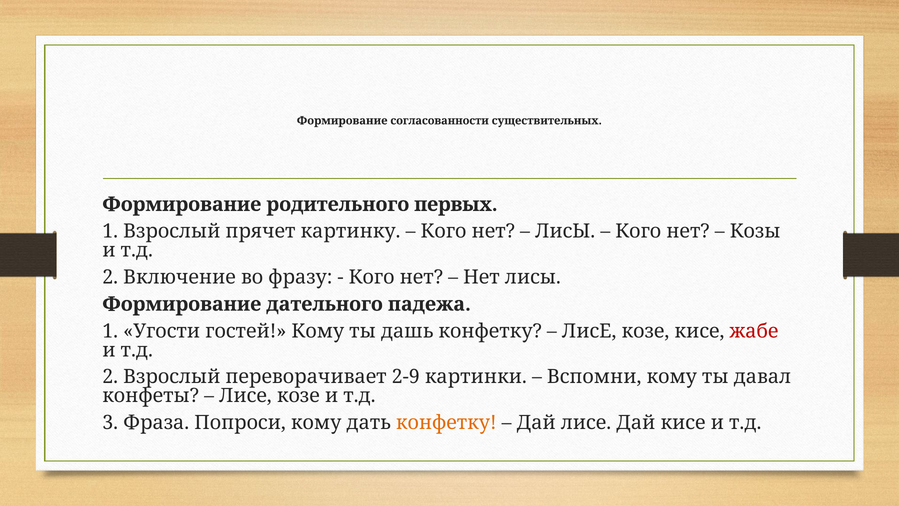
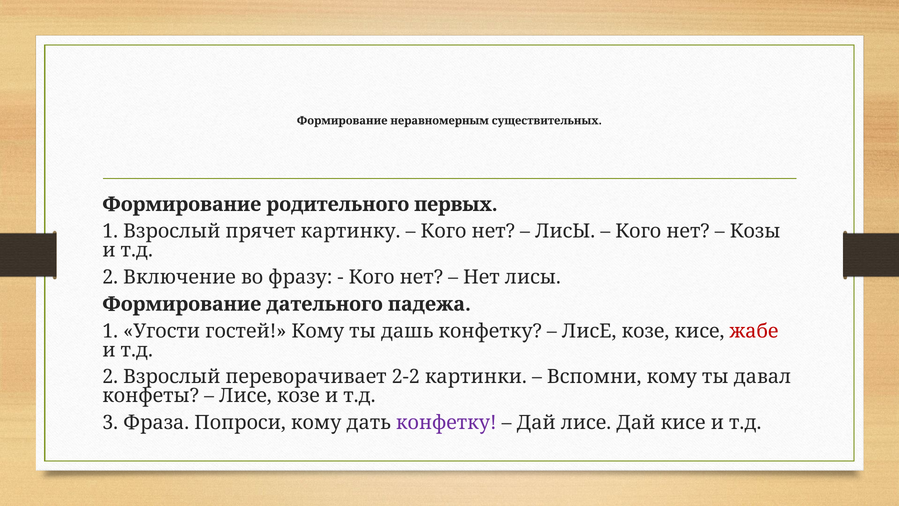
согласованности: согласованности -> неравномерным
2-9: 2-9 -> 2-2
конфетку at (446, 423) colour: orange -> purple
